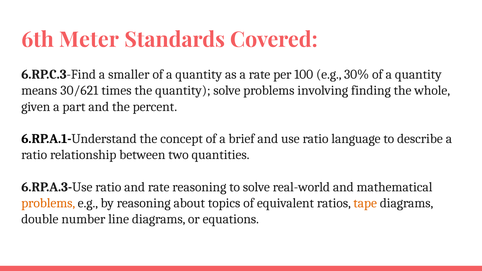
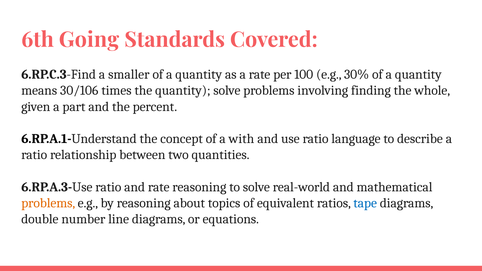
Meter: Meter -> Going
30/621: 30/621 -> 30/106
brief: brief -> with
tape colour: orange -> blue
